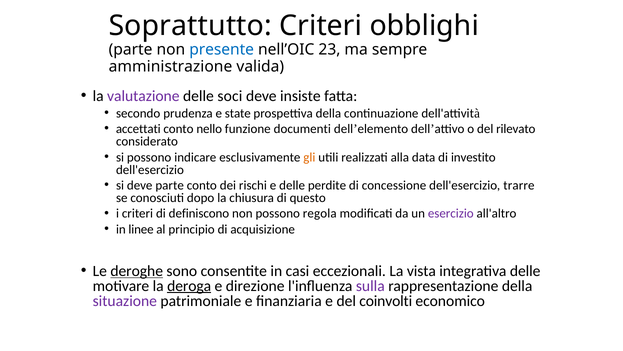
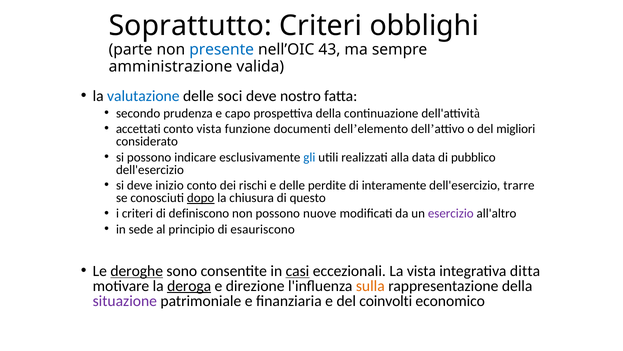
23: 23 -> 43
valutazione colour: purple -> blue
insiste: insiste -> nostro
state: state -> capo
conto nello: nello -> vista
rilevato: rilevato -> migliori
gli colour: orange -> blue
investito: investito -> pubblico
deve parte: parte -> inizio
concessione: concessione -> interamente
dopo underline: none -> present
regola: regola -> nuove
linee: linee -> sede
acquisizione: acquisizione -> esauriscono
casi underline: none -> present
integrativa delle: delle -> ditta
sulla colour: purple -> orange
